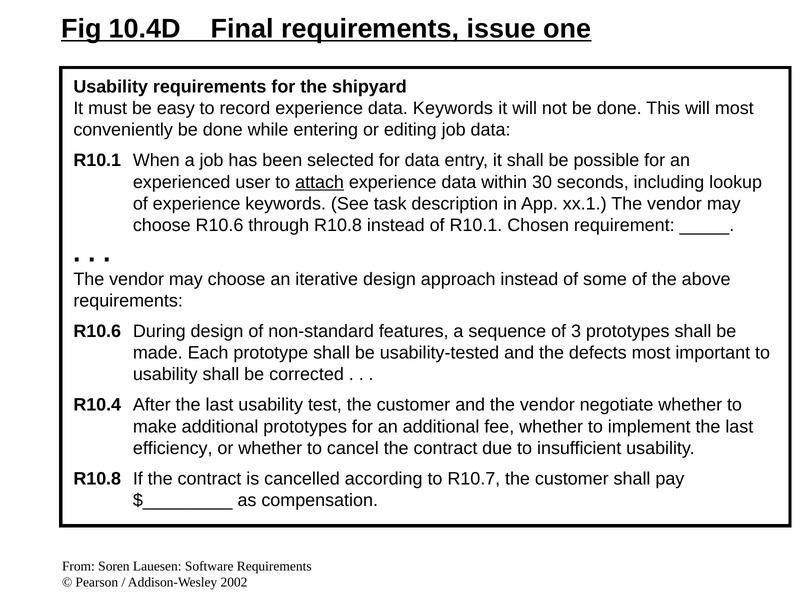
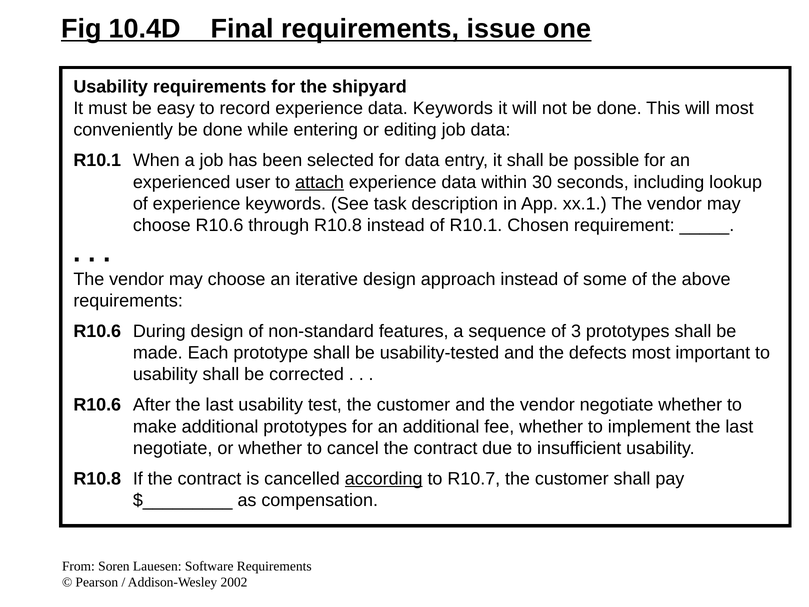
R10.4 at (97, 405): R10.4 -> R10.6
efficiency at (173, 448): efficiency -> negotiate
according underline: none -> present
